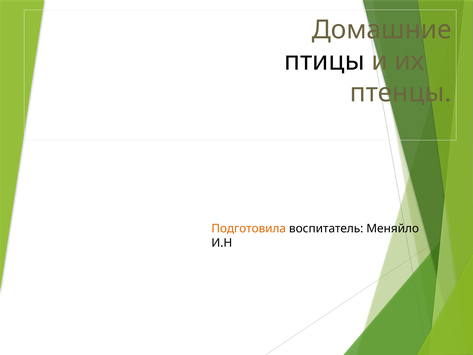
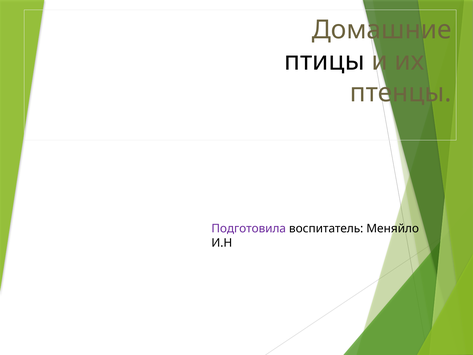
Подготовила colour: orange -> purple
